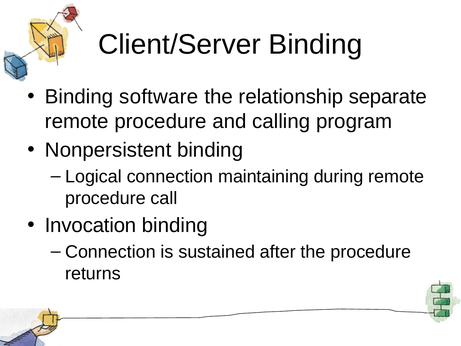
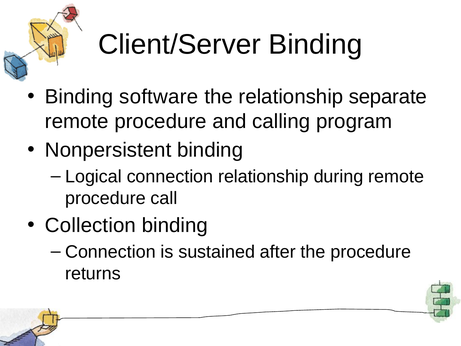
connection maintaining: maintaining -> relationship
Invocation: Invocation -> Collection
